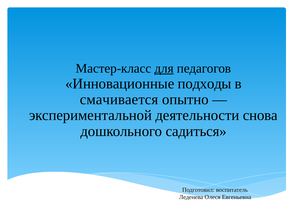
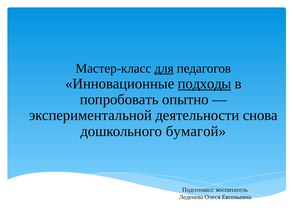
подходы underline: none -> present
смачивается: смачивается -> попробовать
садиться: садиться -> бумагой
